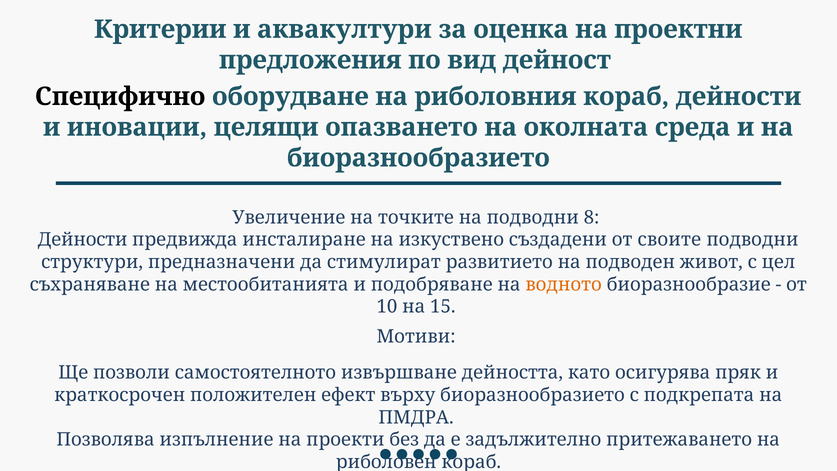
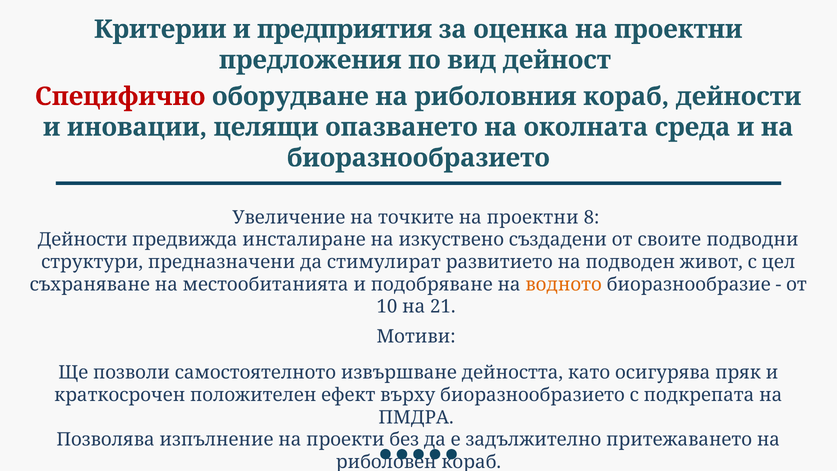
аквакултури: аквакултури -> предприятия
Специфично colour: black -> red
точките на подводни: подводни -> проектни
15: 15 -> 21
